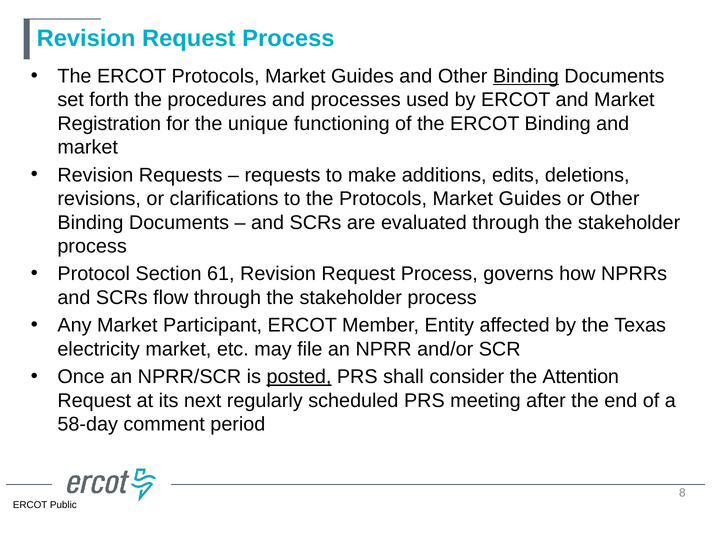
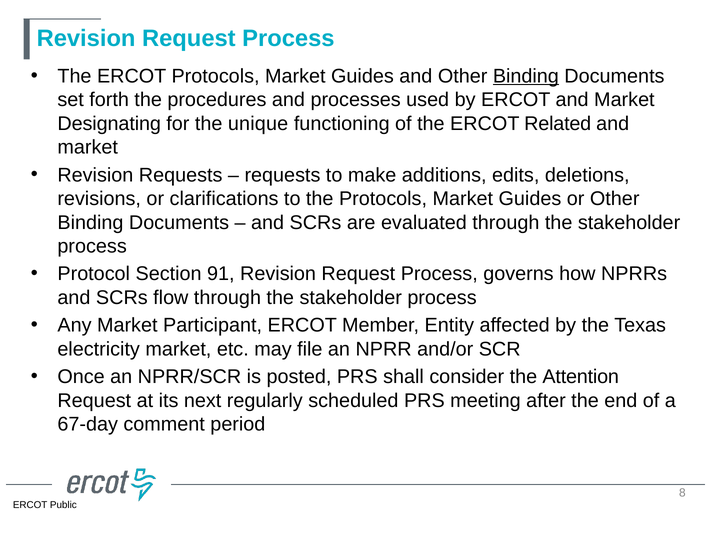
Registration: Registration -> Designating
ERCOT Binding: Binding -> Related
61: 61 -> 91
posted underline: present -> none
58-day: 58-day -> 67-day
